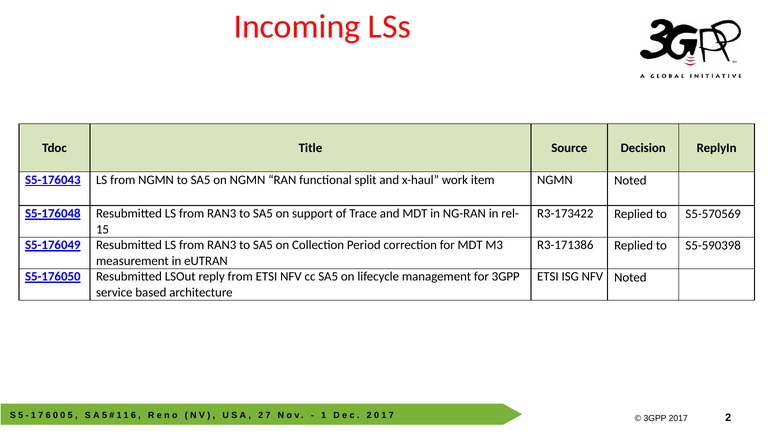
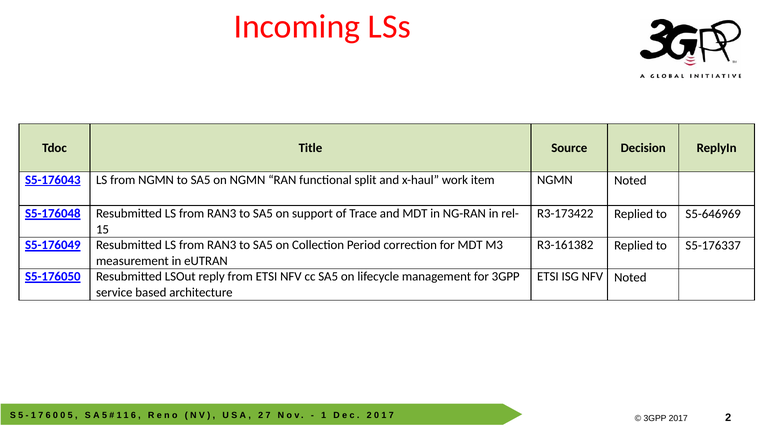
S5-570569: S5-570569 -> S5-646969
R3-171386: R3-171386 -> R3-161382
S5-590398: S5-590398 -> S5-176337
